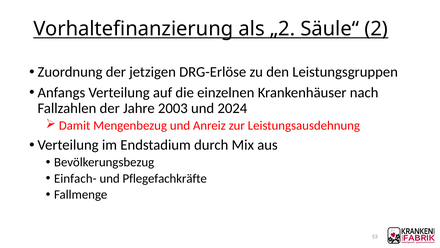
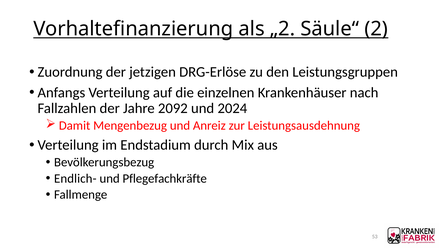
2003: 2003 -> 2092
Einfach-: Einfach- -> Endlich-
